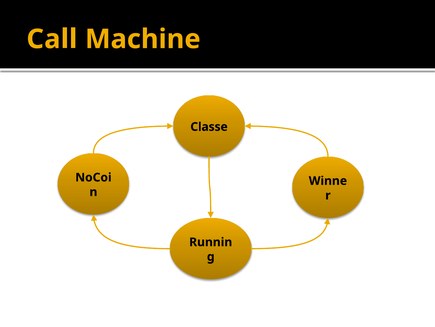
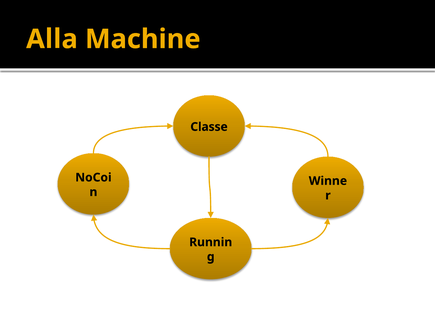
Call: Call -> Alla
